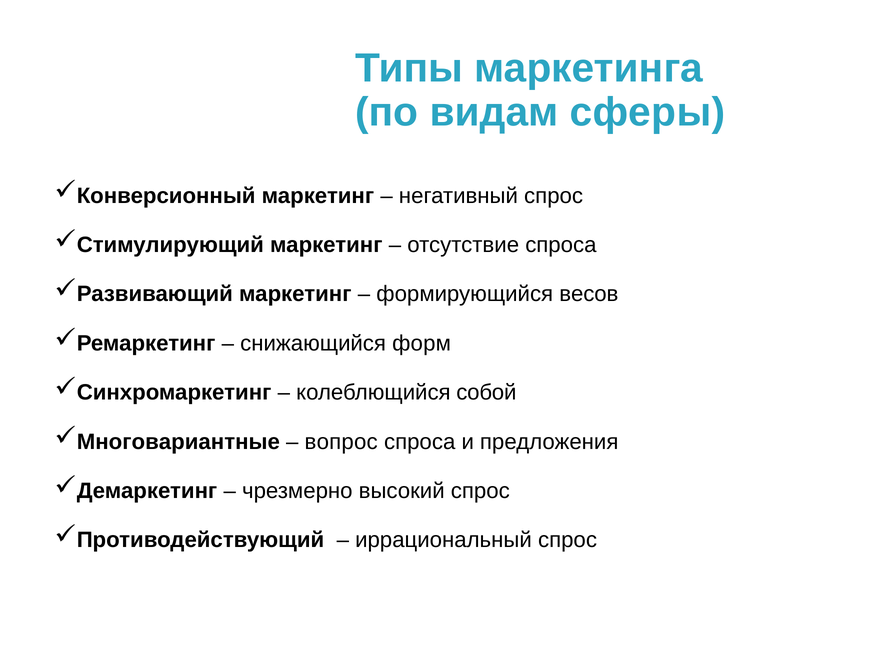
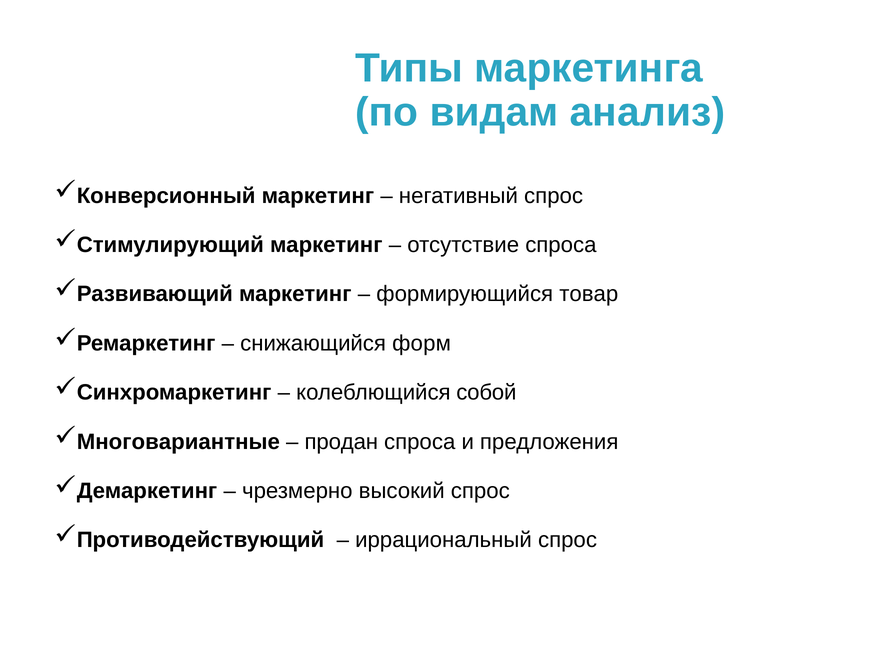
сферы: сферы -> анализ
весов: весов -> товар
вопрос: вопрос -> продан
